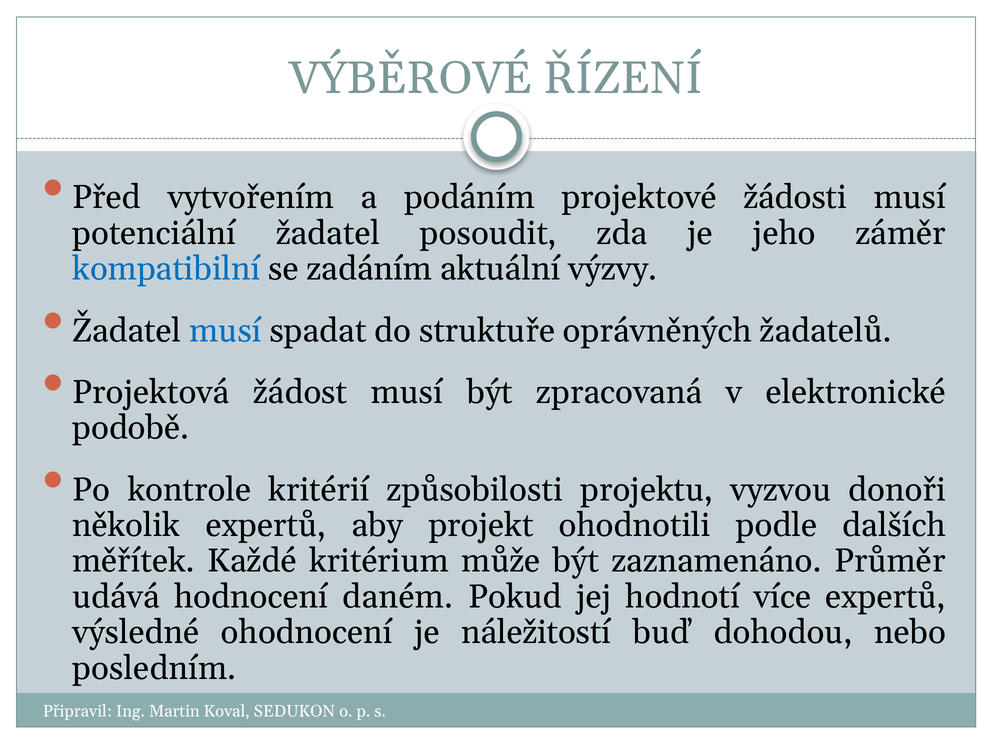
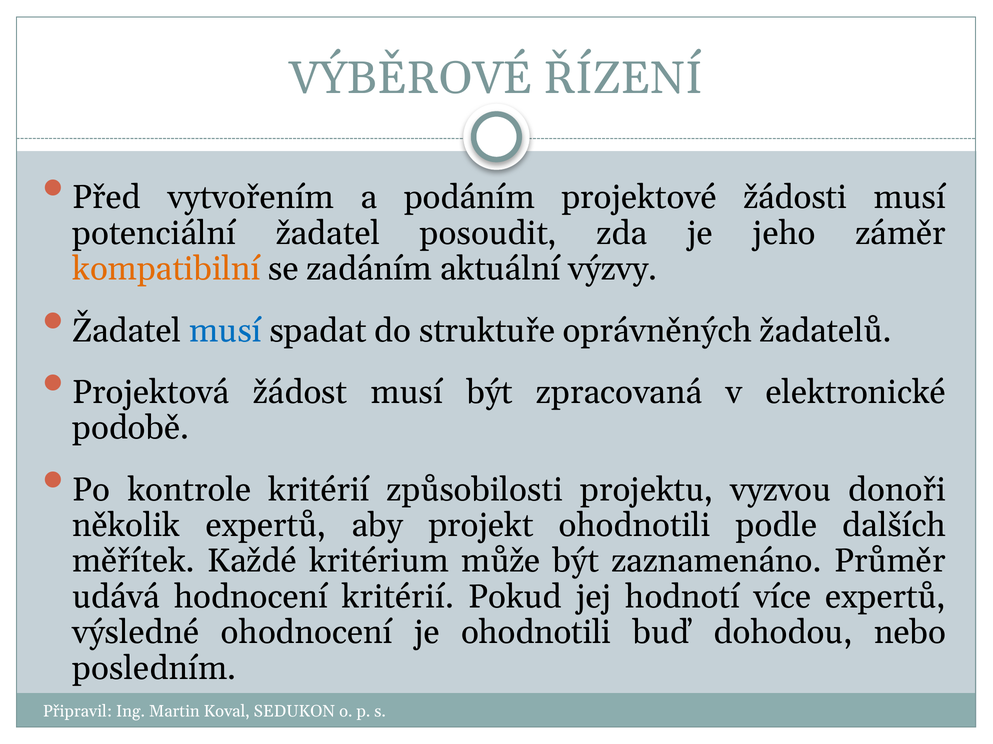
kompatibilní colour: blue -> orange
hodnocení daném: daném -> kritérií
je náležitostí: náležitostí -> ohodnotili
